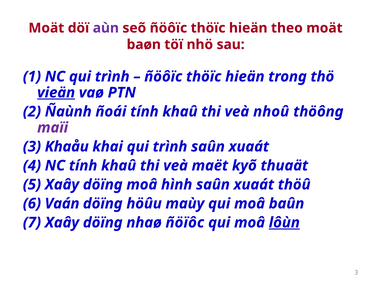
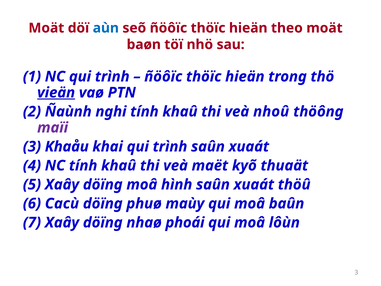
aùn colour: purple -> blue
ñoái: ñoái -> nghi
Vaán: Vaán -> Cacù
höûu: höûu -> phuø
ñöïôc: ñöïôc -> phoái
lôùn underline: present -> none
